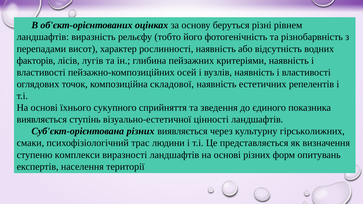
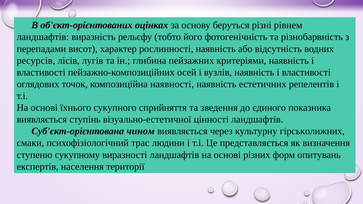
факторів: факторів -> ресурсів
складової: складової -> наявності
Суб'єкт-орієнтована різних: різних -> чином
комплекси: комплекси -> сукупному
